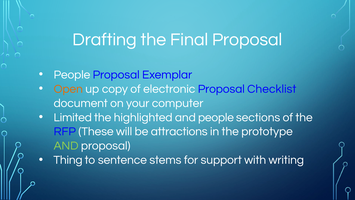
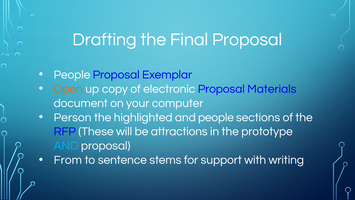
Checklist: Checklist -> Materials
Limited: Limited -> Person
AND at (66, 146) colour: light green -> light blue
Thing: Thing -> From
